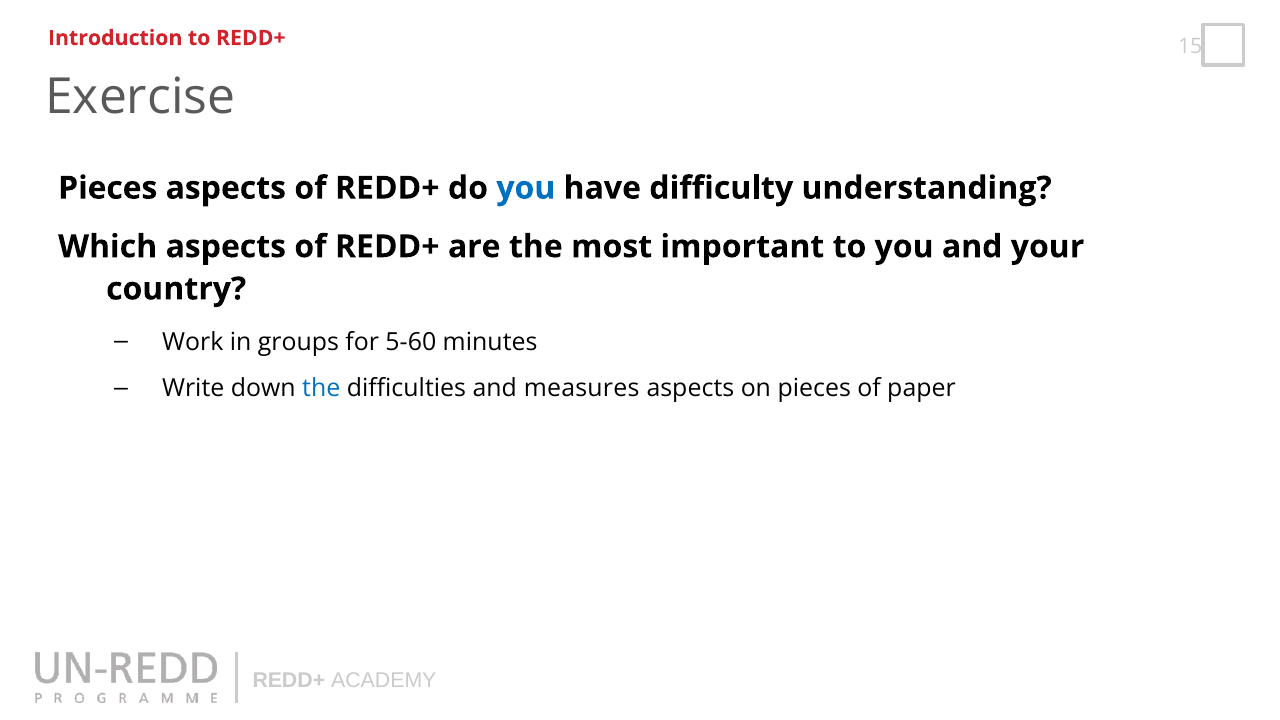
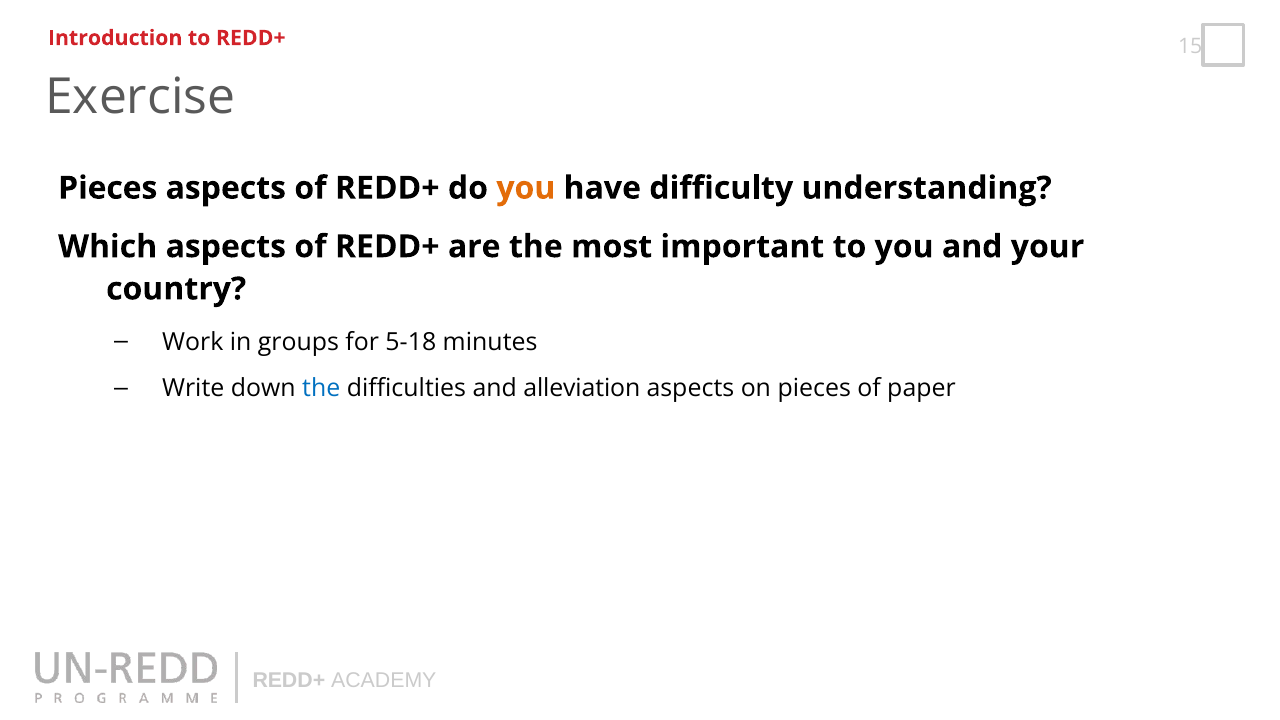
you at (526, 188) colour: blue -> orange
5-60: 5-60 -> 5-18
measures: measures -> alleviation
